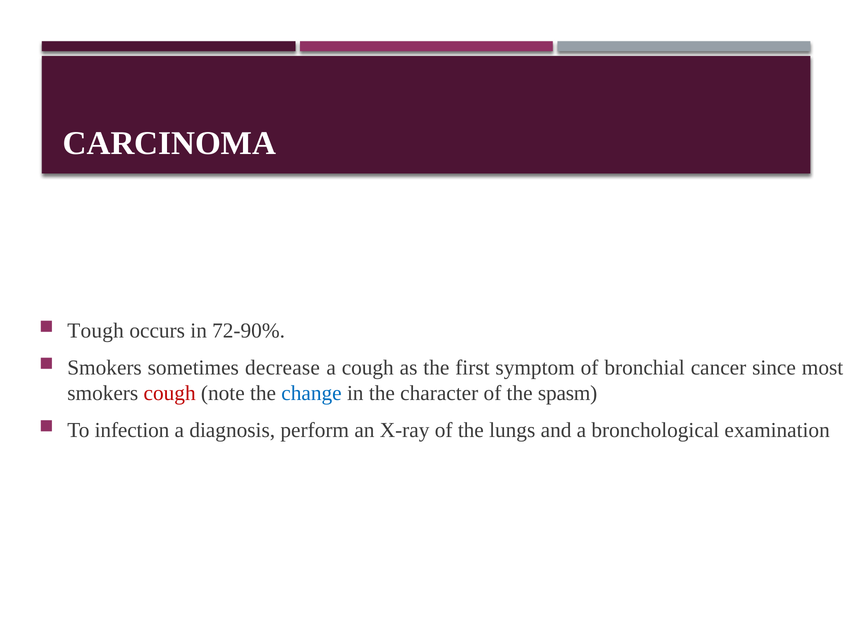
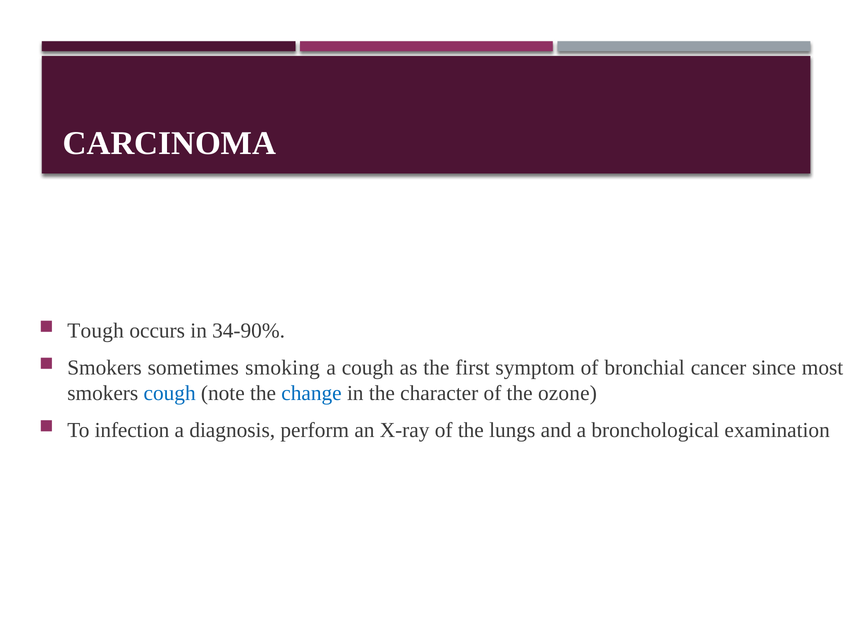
72-90%: 72-90% -> 34-90%
decrease: decrease -> smoking
cough at (170, 393) colour: red -> blue
spasm: spasm -> ozone
